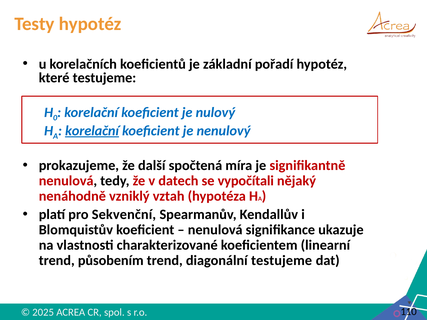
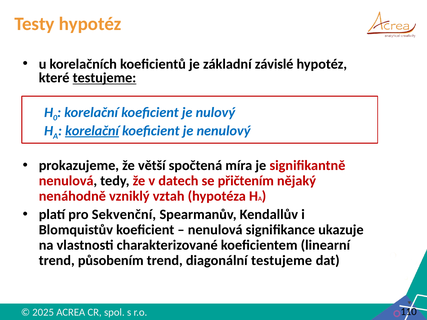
pořadí: pořadí -> závislé
testujeme at (104, 78) underline: none -> present
další: další -> větší
vypočítali: vypočítali -> přičtením
